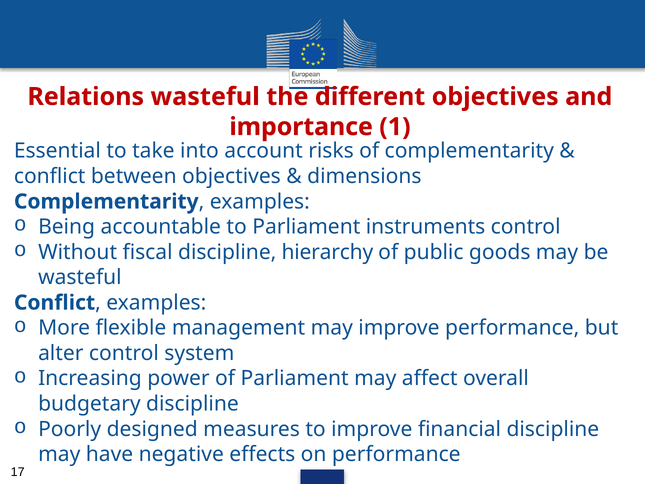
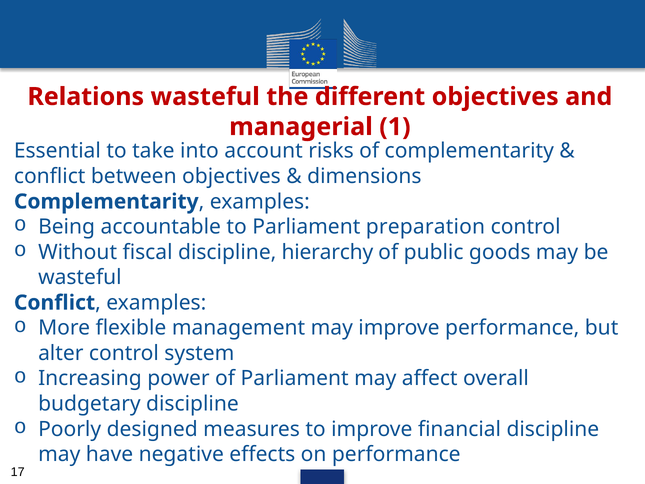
importance: importance -> managerial
instruments: instruments -> preparation
